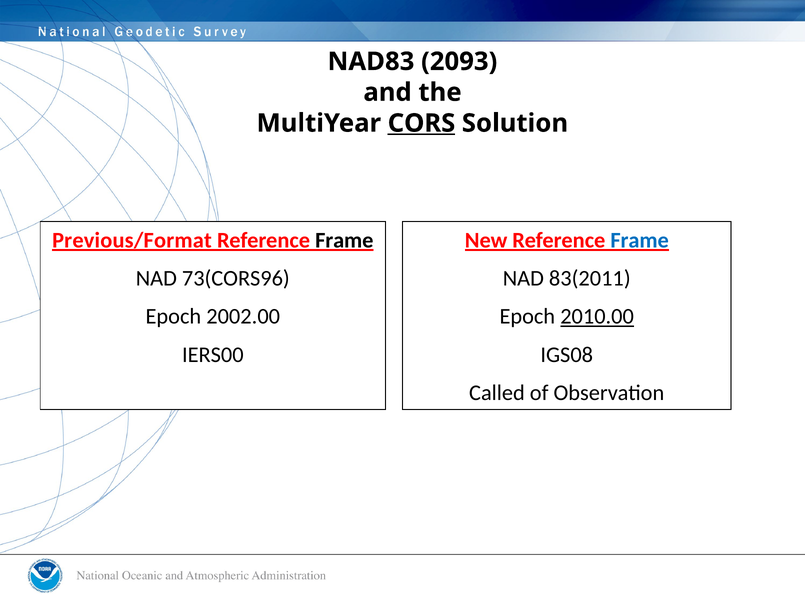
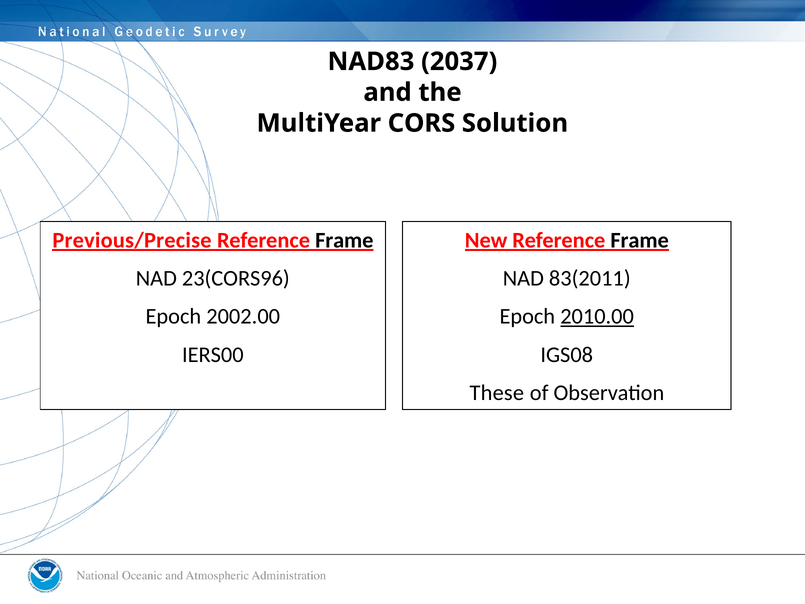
2093: 2093 -> 2037
CORS underline: present -> none
Previous/Format: Previous/Format -> Previous/Precise
Frame at (640, 240) colour: blue -> black
73(CORS96: 73(CORS96 -> 23(CORS96
Called: Called -> These
